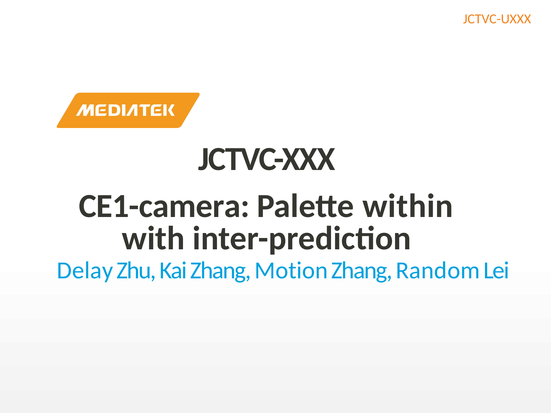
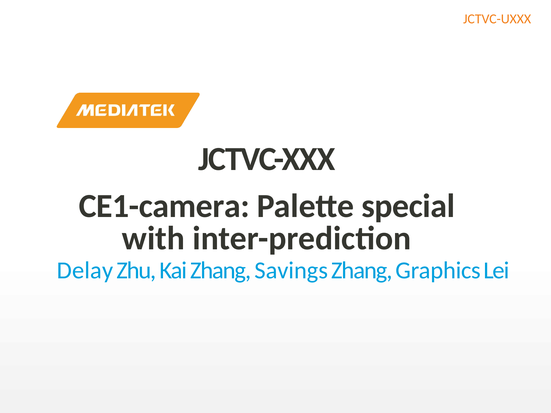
within: within -> special
Motion: Motion -> Savings
Random: Random -> Graphics
